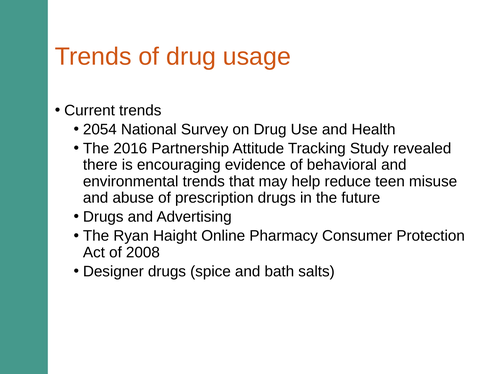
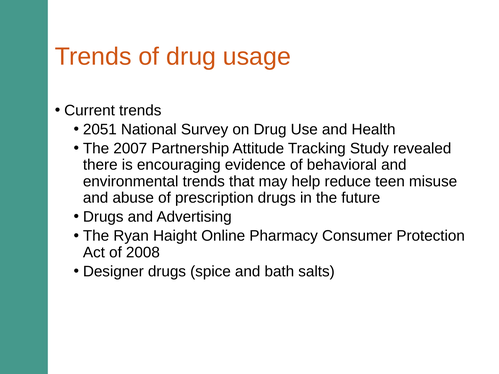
2054: 2054 -> 2051
2016: 2016 -> 2007
